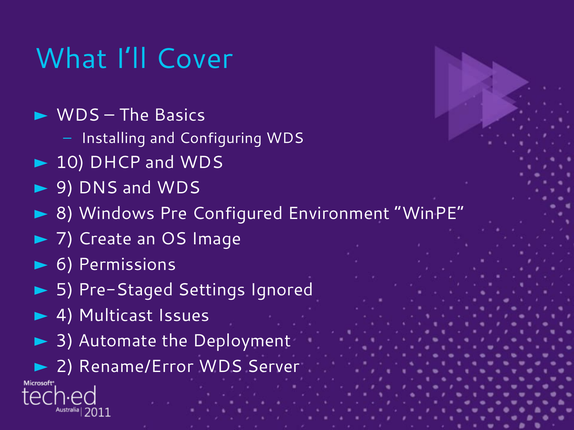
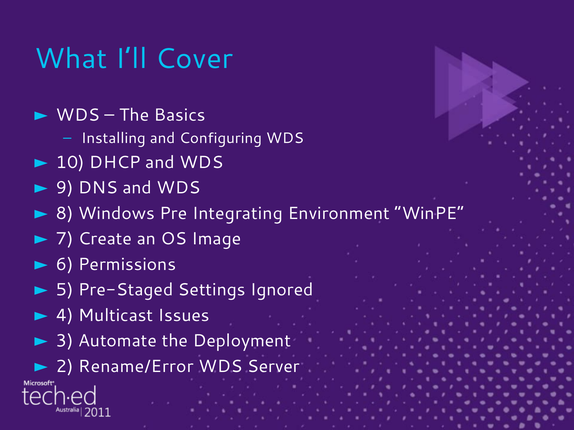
Configured: Configured -> Integrating
